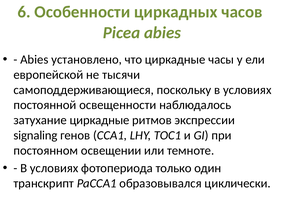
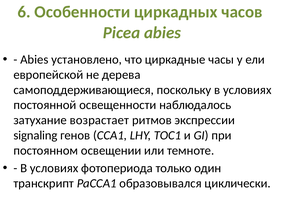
тысячи: тысячи -> дерева
затухание циркадные: циркадные -> возрастает
